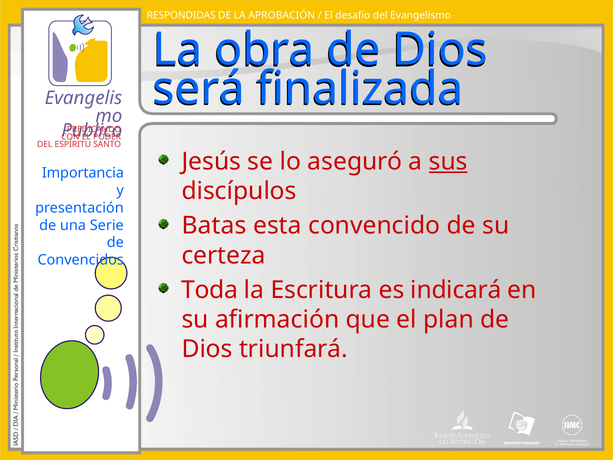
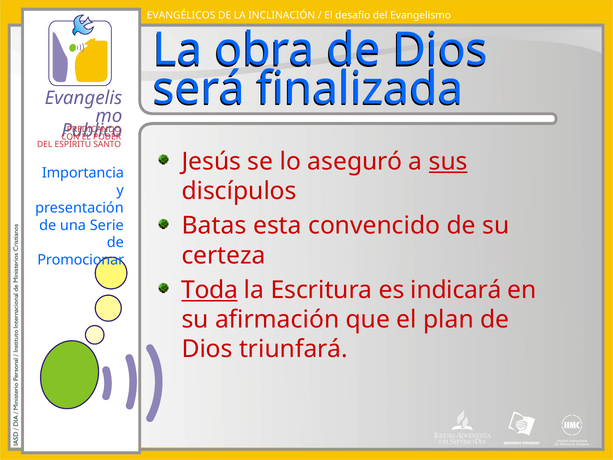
RESPONDIDAS: RESPONDIDAS -> EVANGÉLICOS
APROBACIÓN: APROBACIÓN -> INCLINACIÓN
Convencidos: Convencidos -> Promocionar
Toda underline: none -> present
